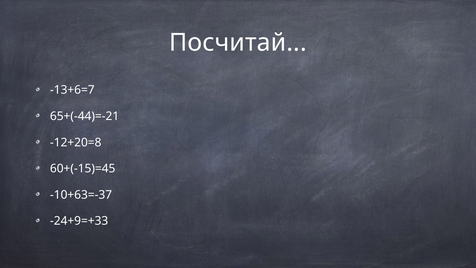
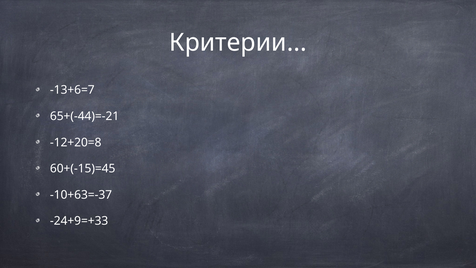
Посчитай: Посчитай -> Критерии
